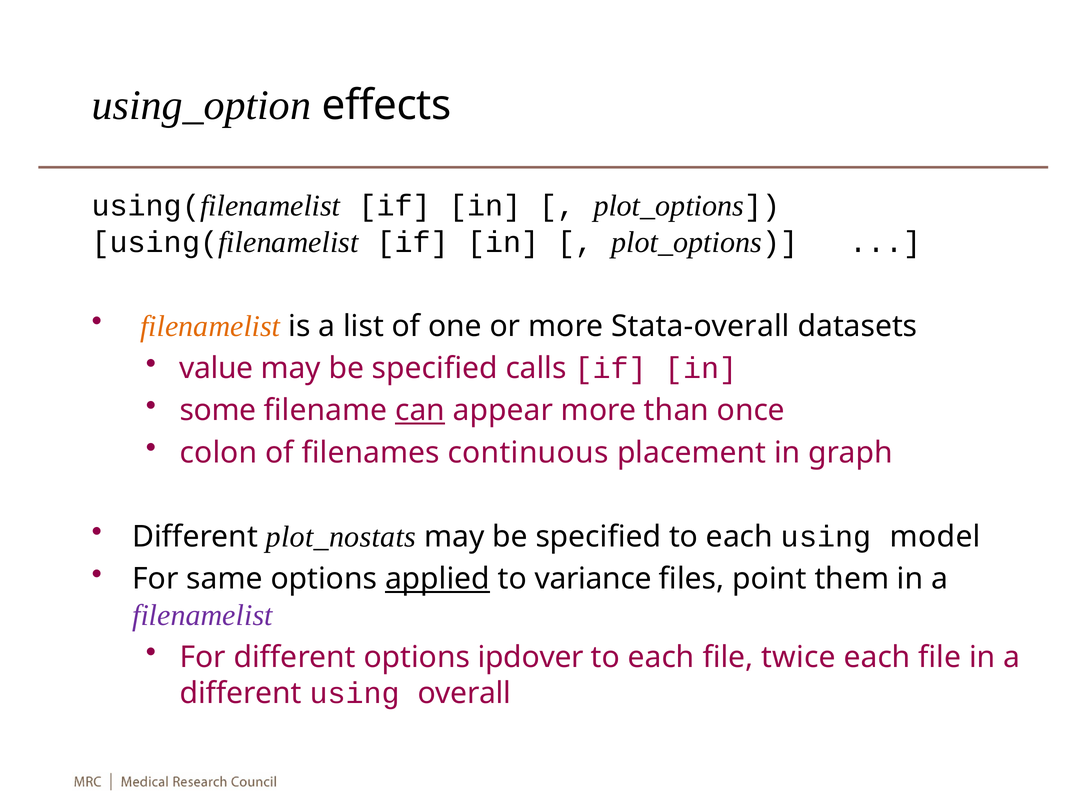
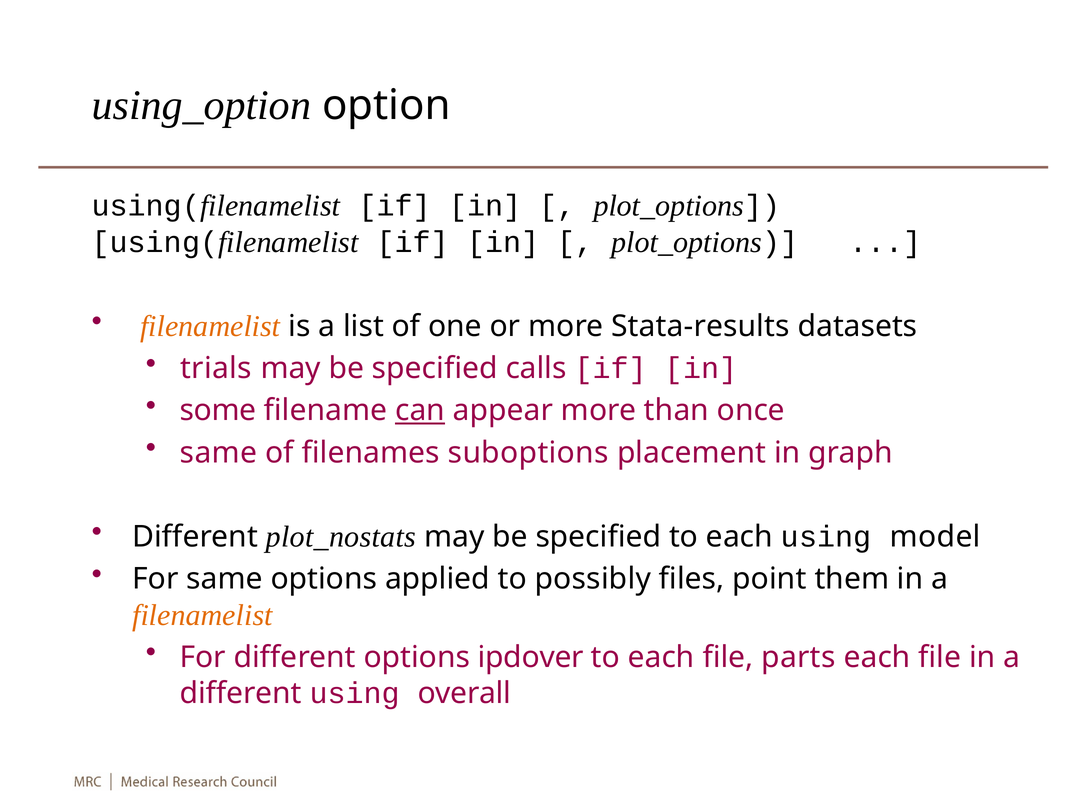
effects: effects -> option
Stata-overall: Stata-overall -> Stata-results
value: value -> trials
colon at (219, 452): colon -> same
continuous: continuous -> suboptions
applied underline: present -> none
variance: variance -> possibly
filenamelist at (202, 615) colour: purple -> orange
twice: twice -> parts
